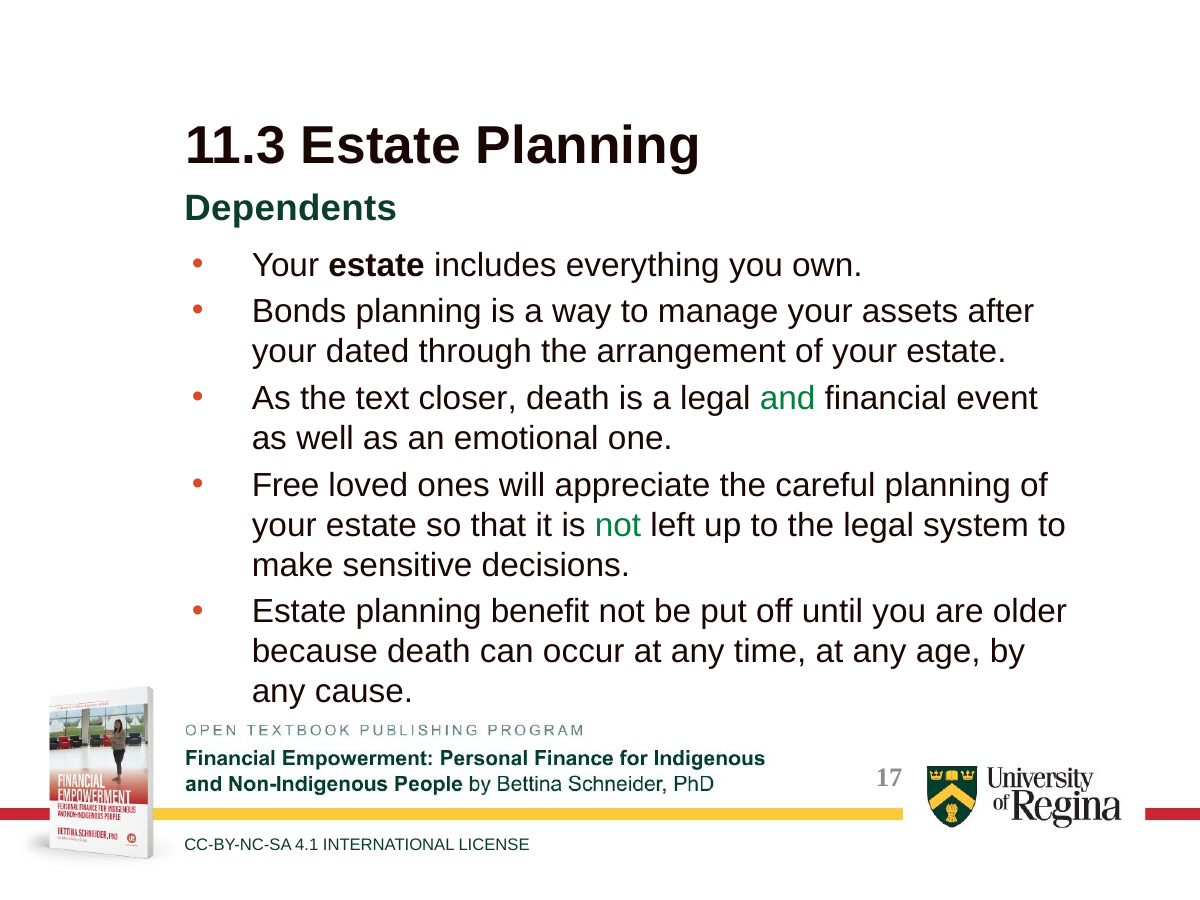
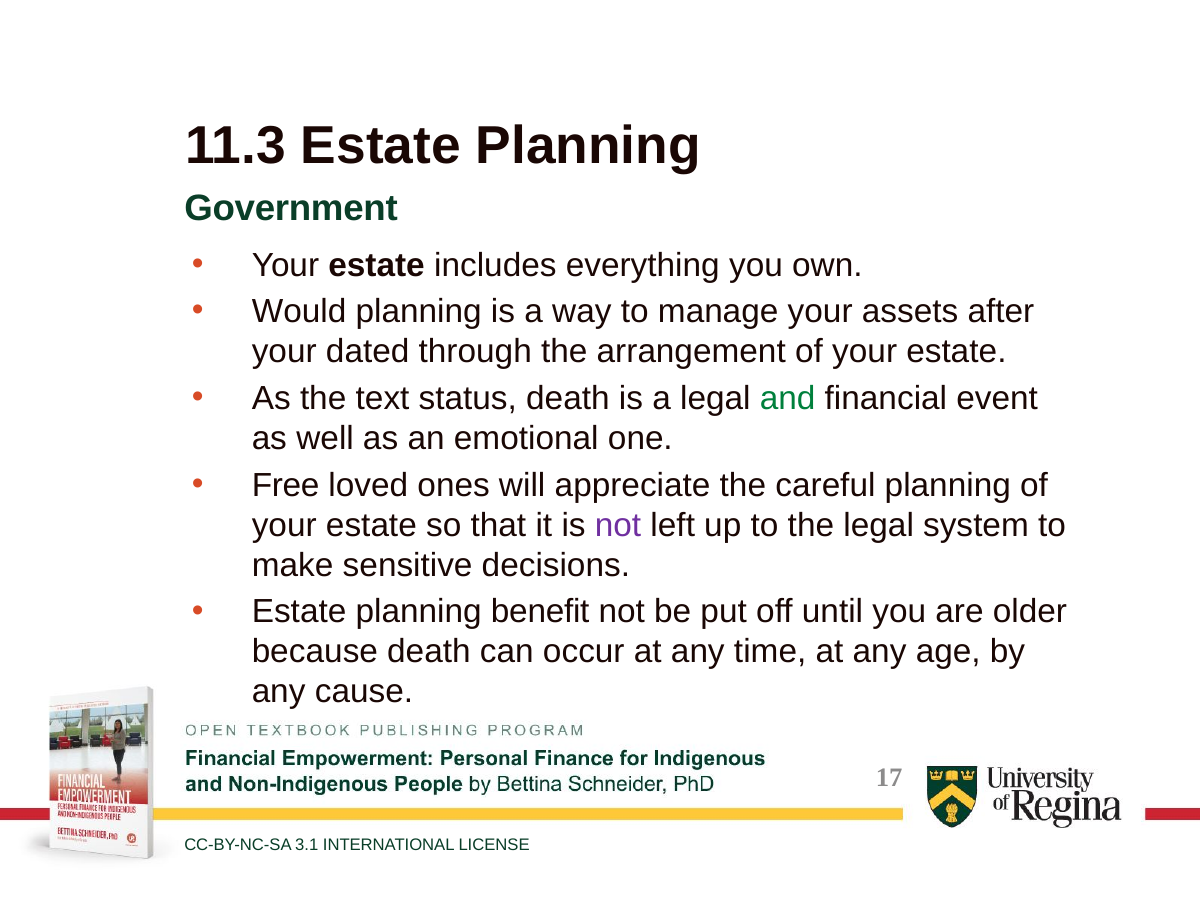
Dependents: Dependents -> Government
Bonds: Bonds -> Would
closer: closer -> status
not at (618, 525) colour: green -> purple
4.1: 4.1 -> 3.1
